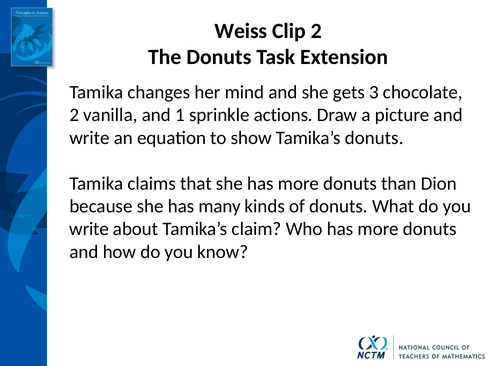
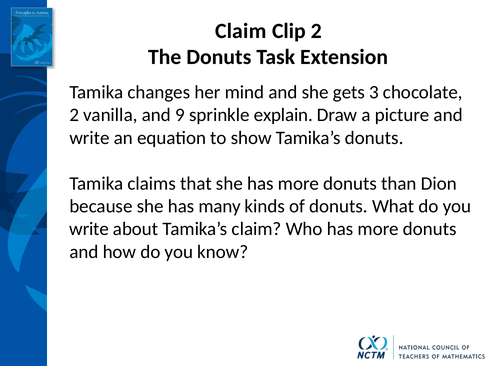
Weiss at (241, 31): Weiss -> Claim
1: 1 -> 9
actions: actions -> explain
